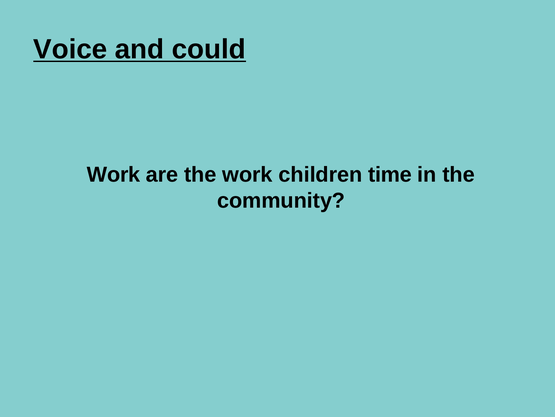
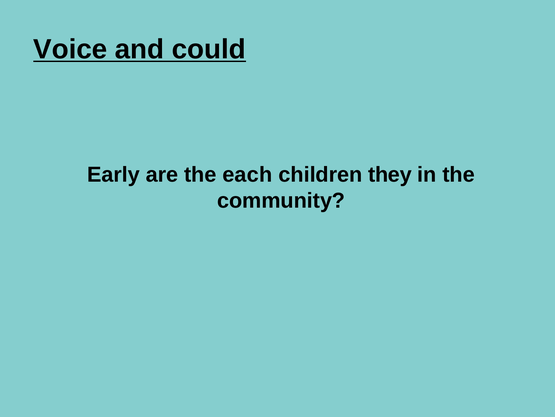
Work at (114, 174): Work -> Early
the work: work -> each
time: time -> they
